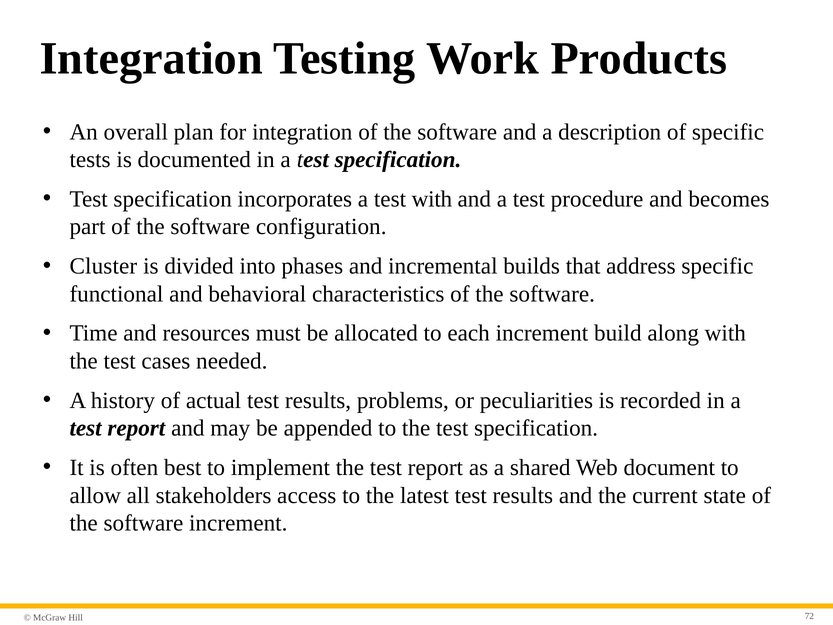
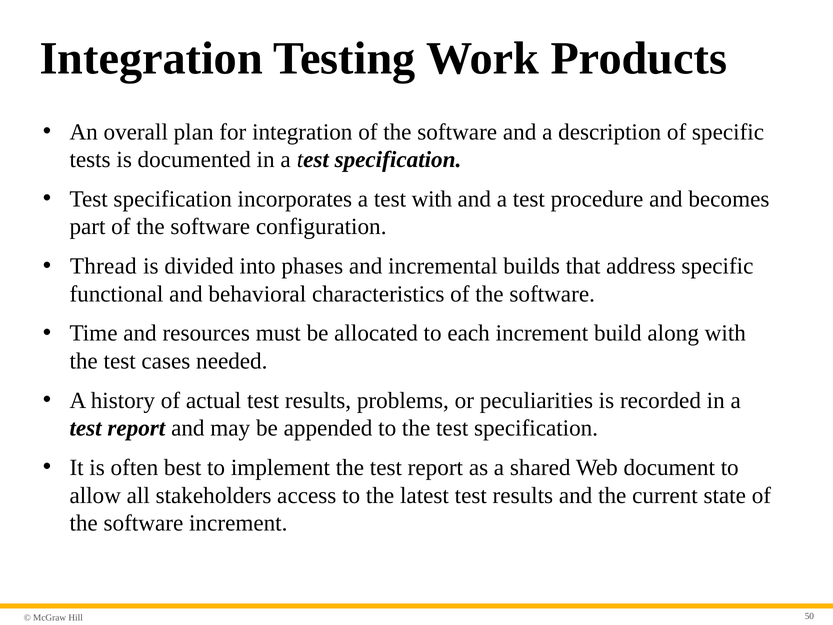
Cluster: Cluster -> Thread
72: 72 -> 50
